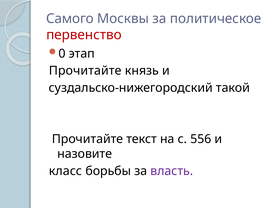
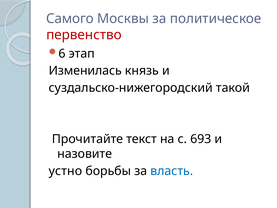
0: 0 -> 6
Прочитайте at (85, 71): Прочитайте -> Изменилась
556: 556 -> 693
класс: класс -> устно
власть colour: purple -> blue
